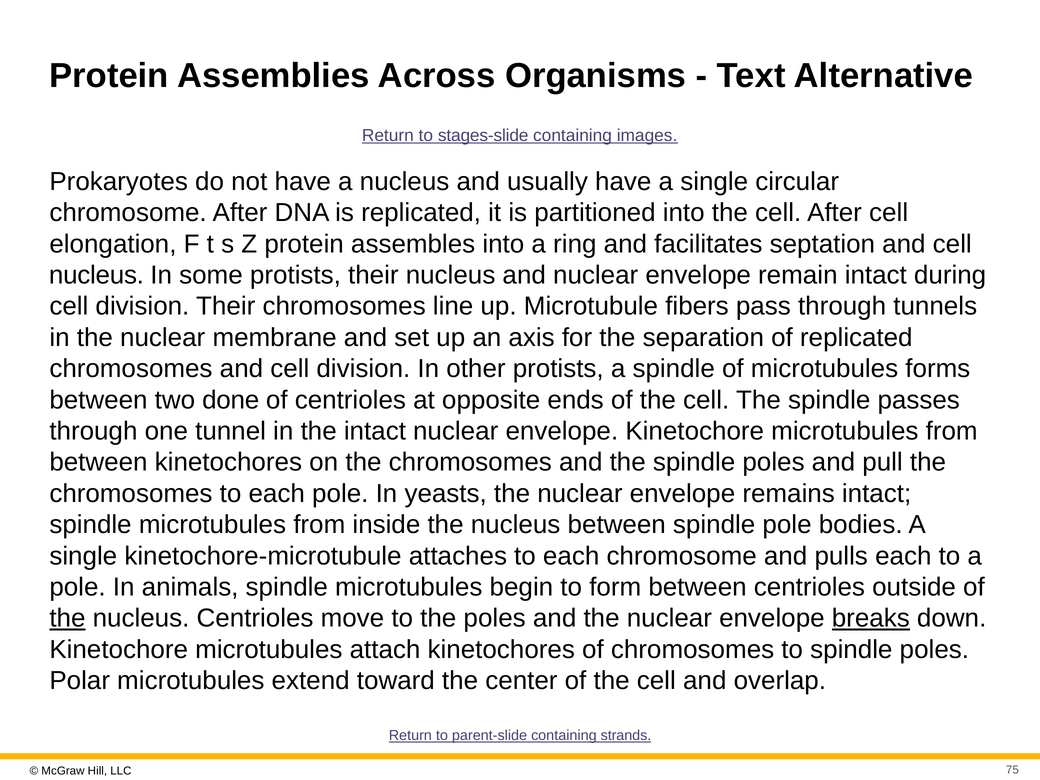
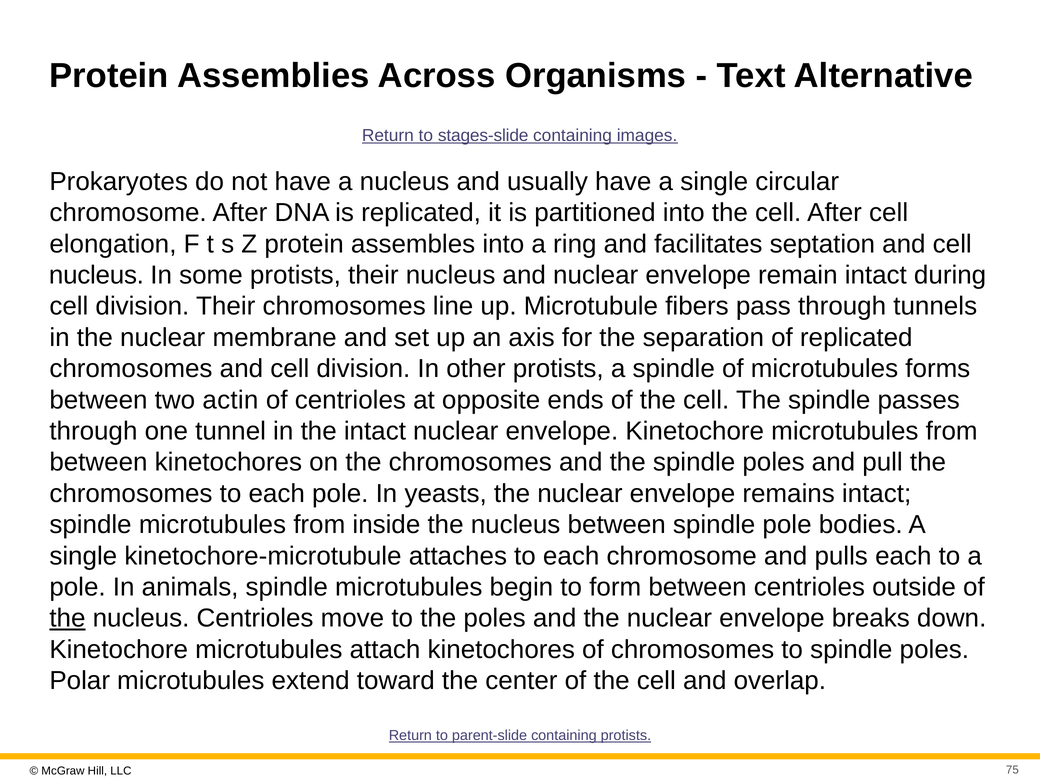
done: done -> actin
breaks underline: present -> none
containing strands: strands -> protists
